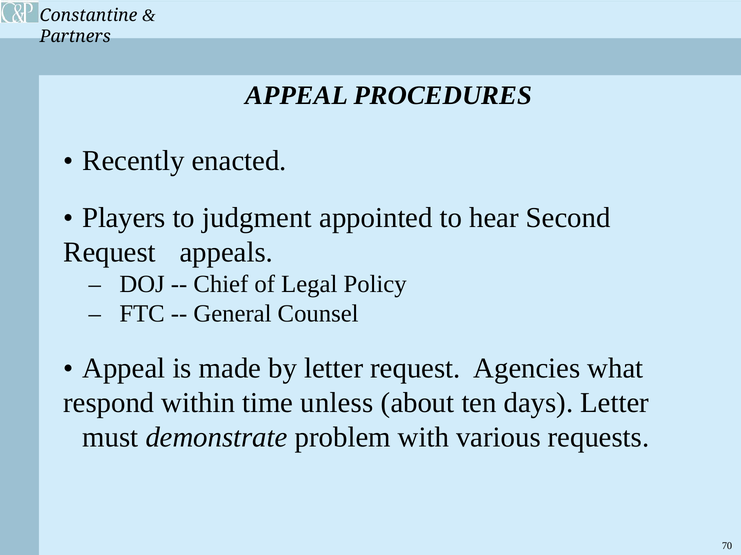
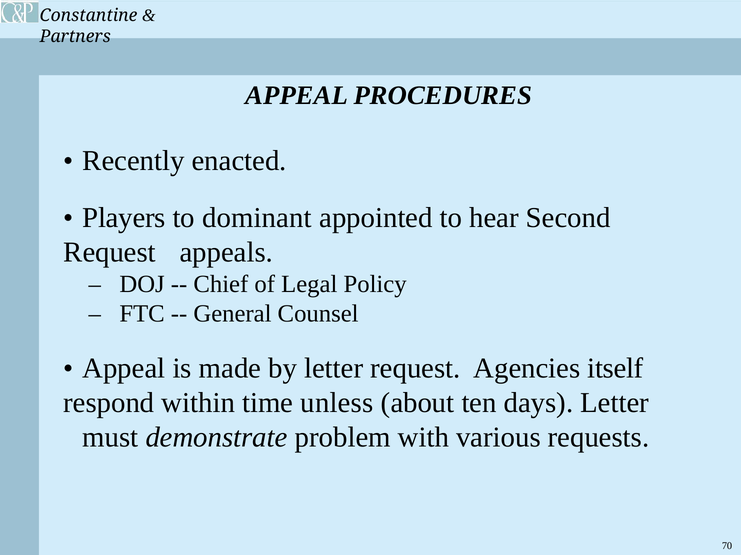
judgment: judgment -> dominant
what: what -> itself
